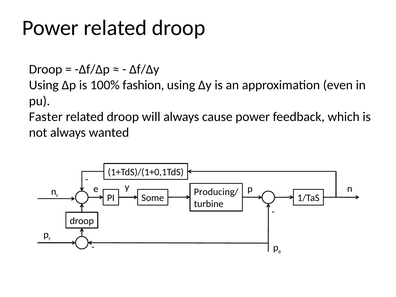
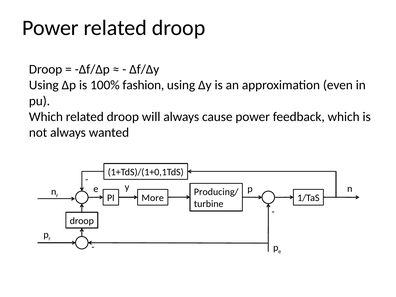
Faster at (46, 117): Faster -> Which
Some: Some -> More
